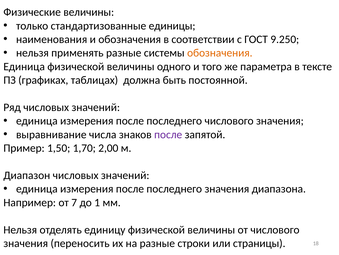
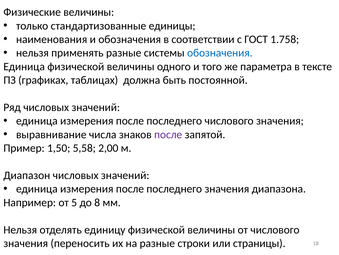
9.250: 9.250 -> 1.758
обозначения at (220, 53) colour: orange -> blue
1,70: 1,70 -> 5,58
7: 7 -> 5
1: 1 -> 8
